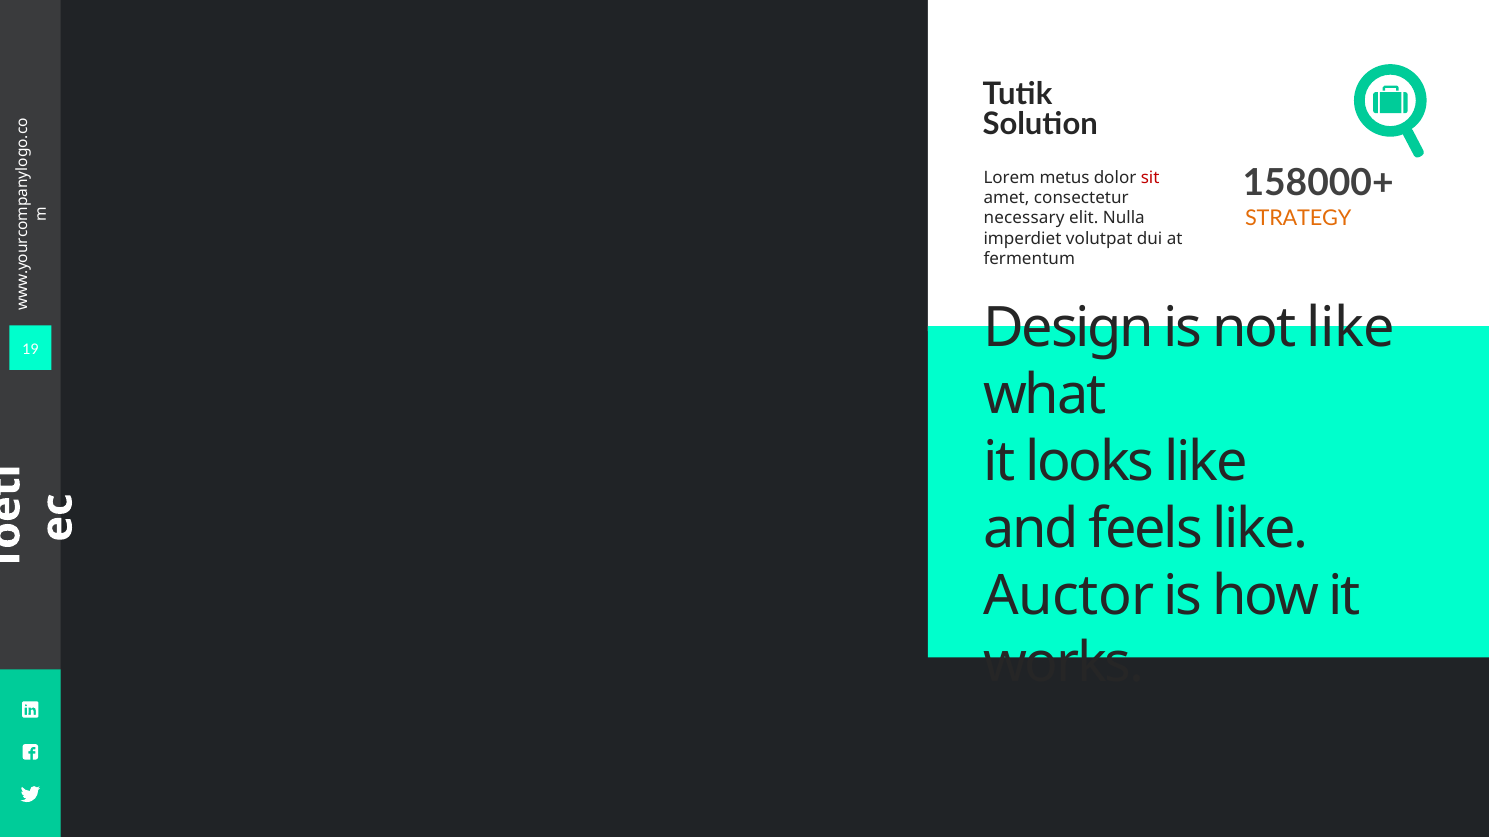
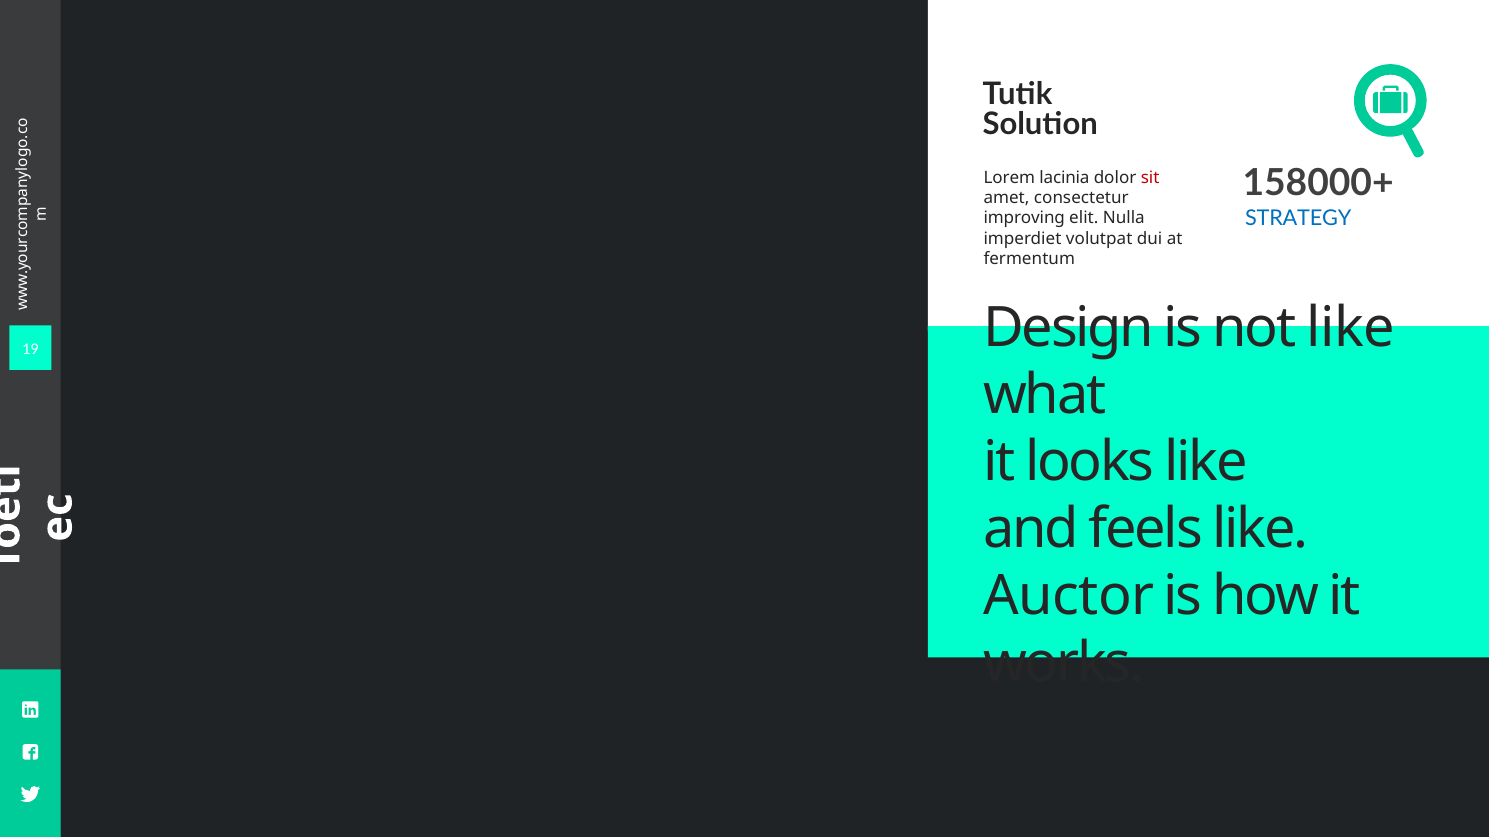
metus: metus -> lacinia
STRATEGY colour: orange -> blue
necessary: necessary -> improving
